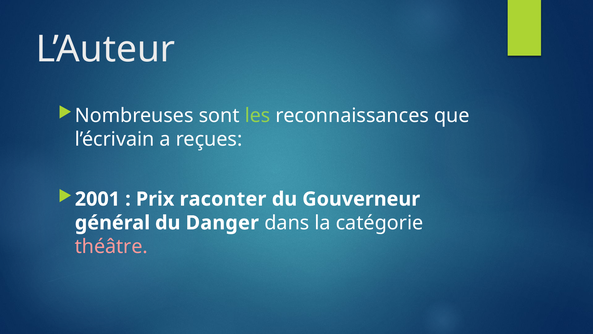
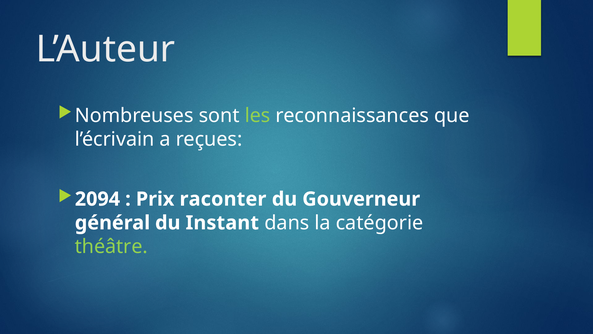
2001: 2001 -> 2094
Danger: Danger -> Instant
théâtre colour: pink -> light green
